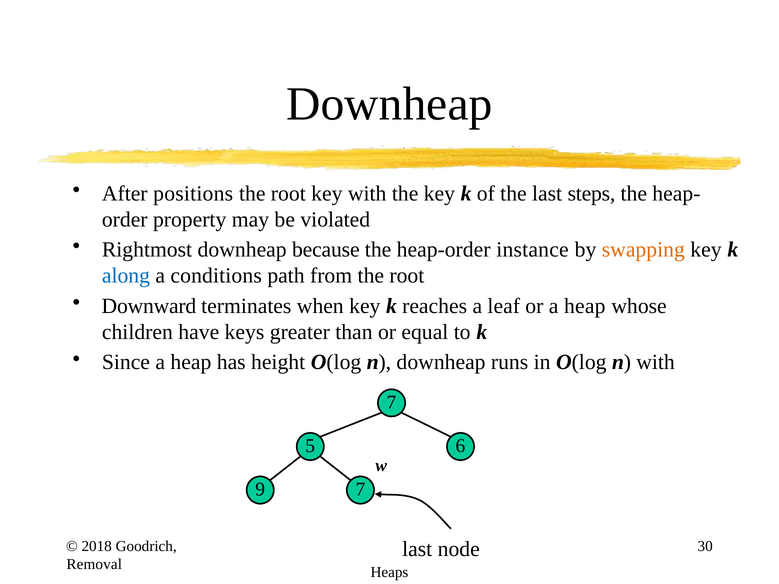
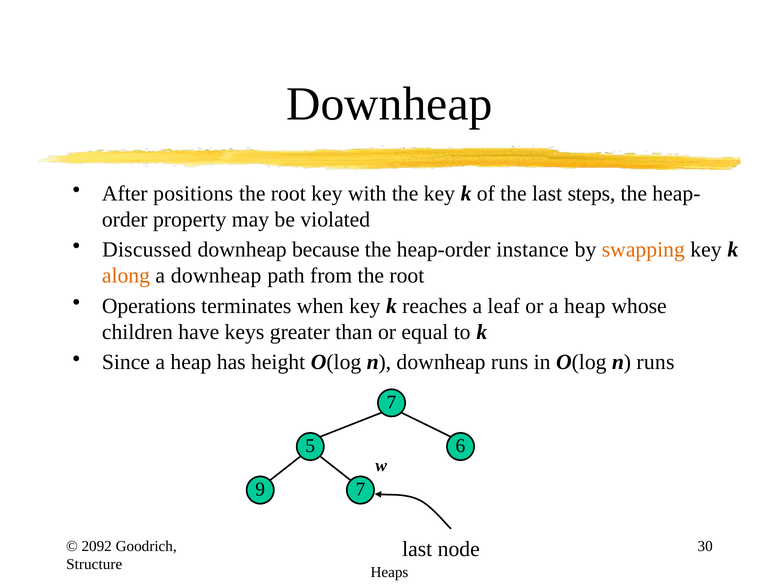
Rightmost: Rightmost -> Discussed
along colour: blue -> orange
a conditions: conditions -> downheap
Downward: Downward -> Operations
n with: with -> runs
2018: 2018 -> 2092
Removal: Removal -> Structure
